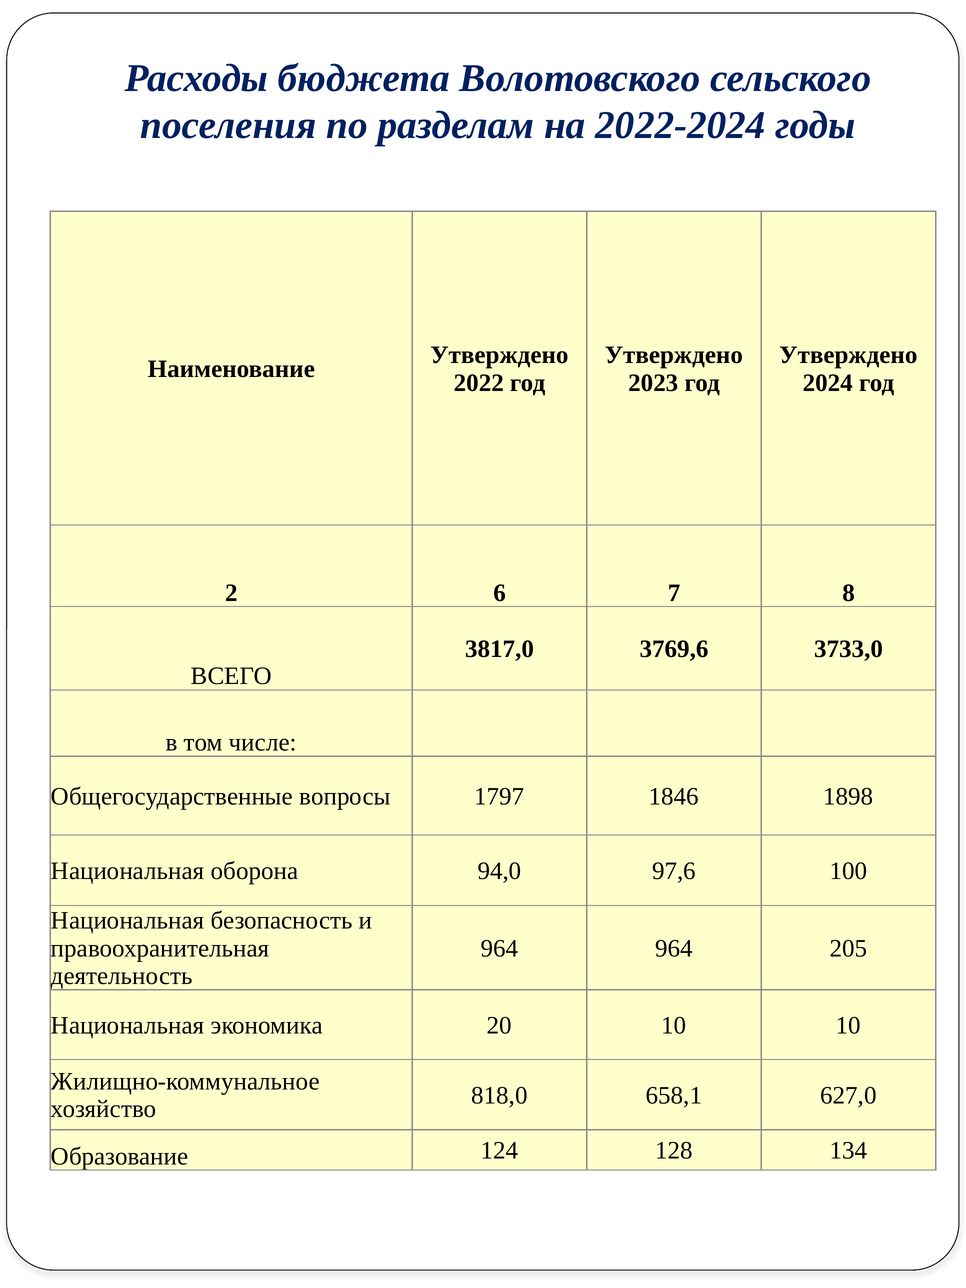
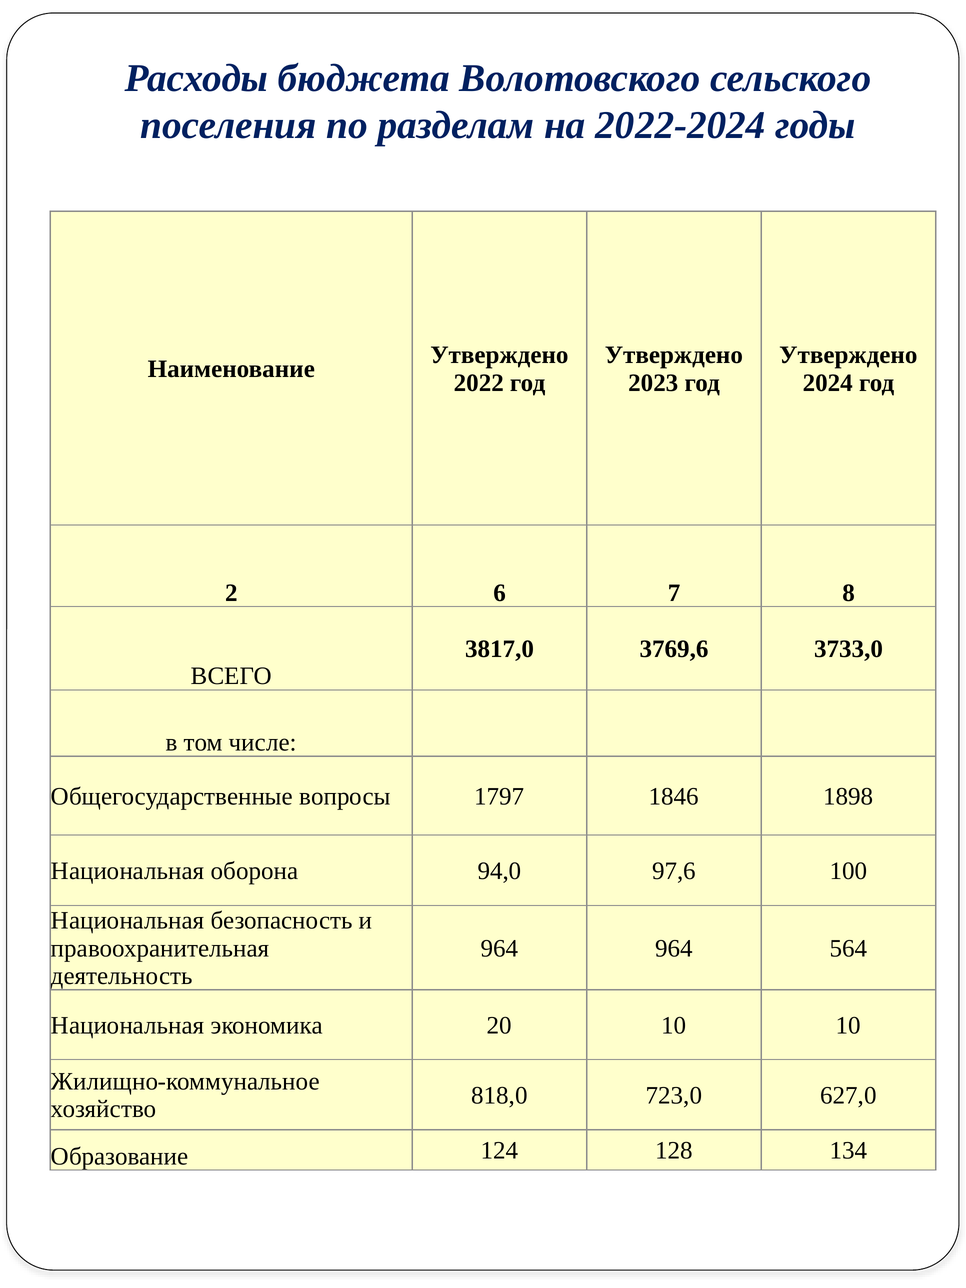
205: 205 -> 564
658,1: 658,1 -> 723,0
